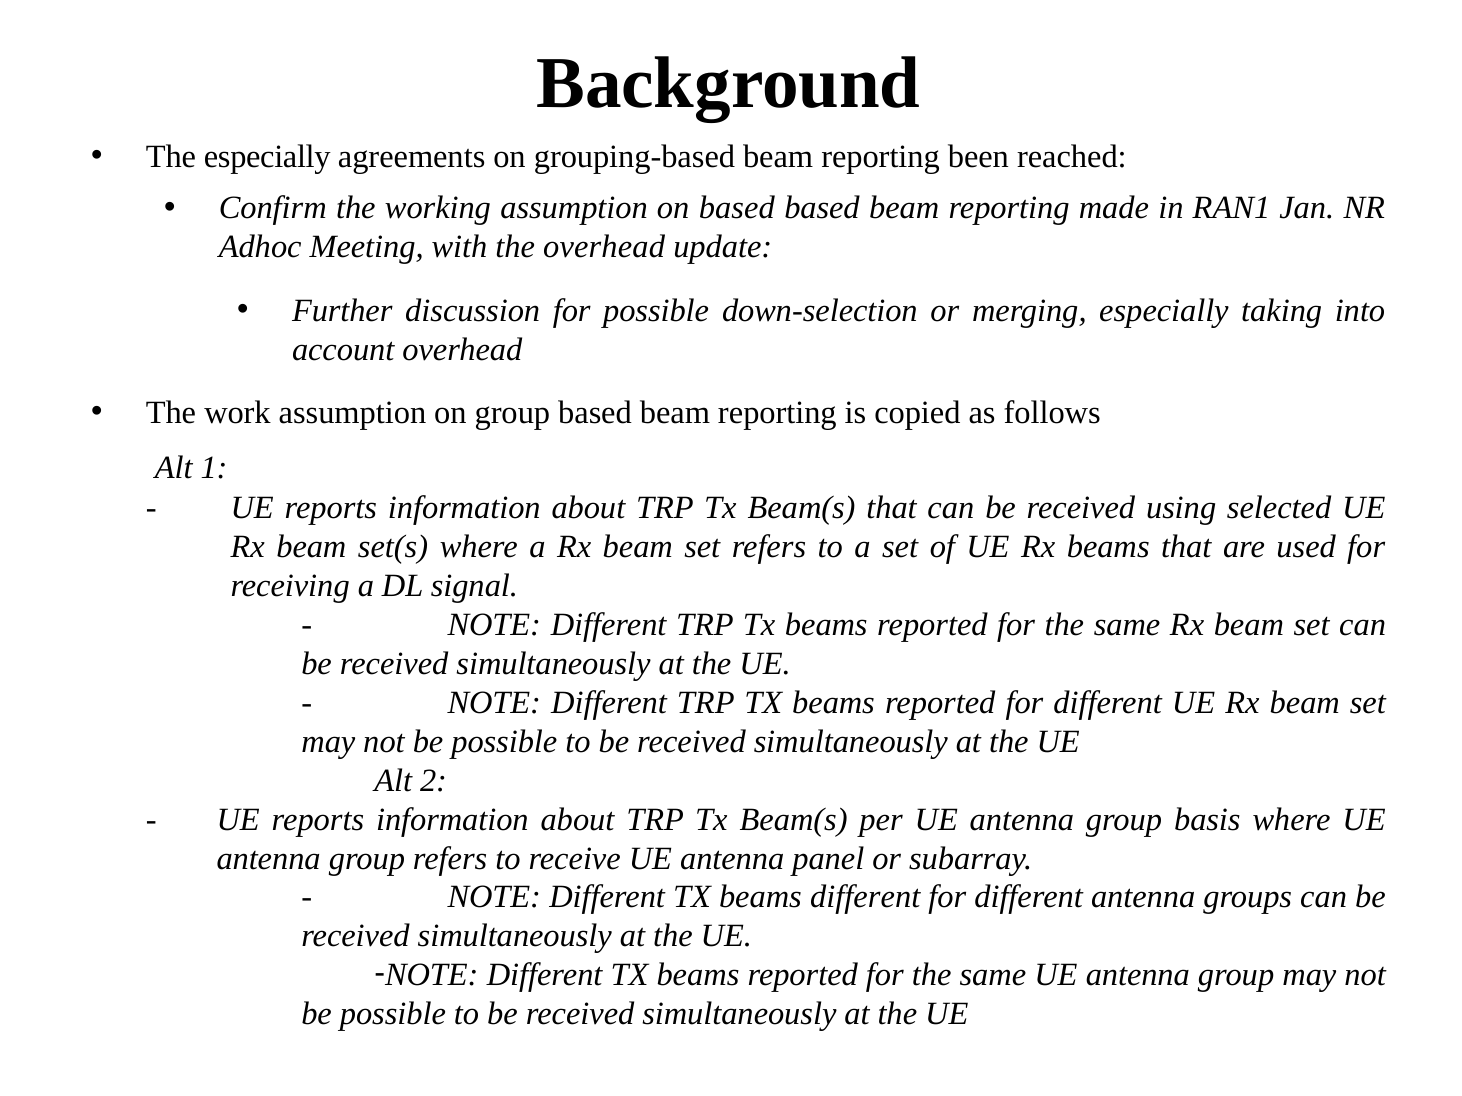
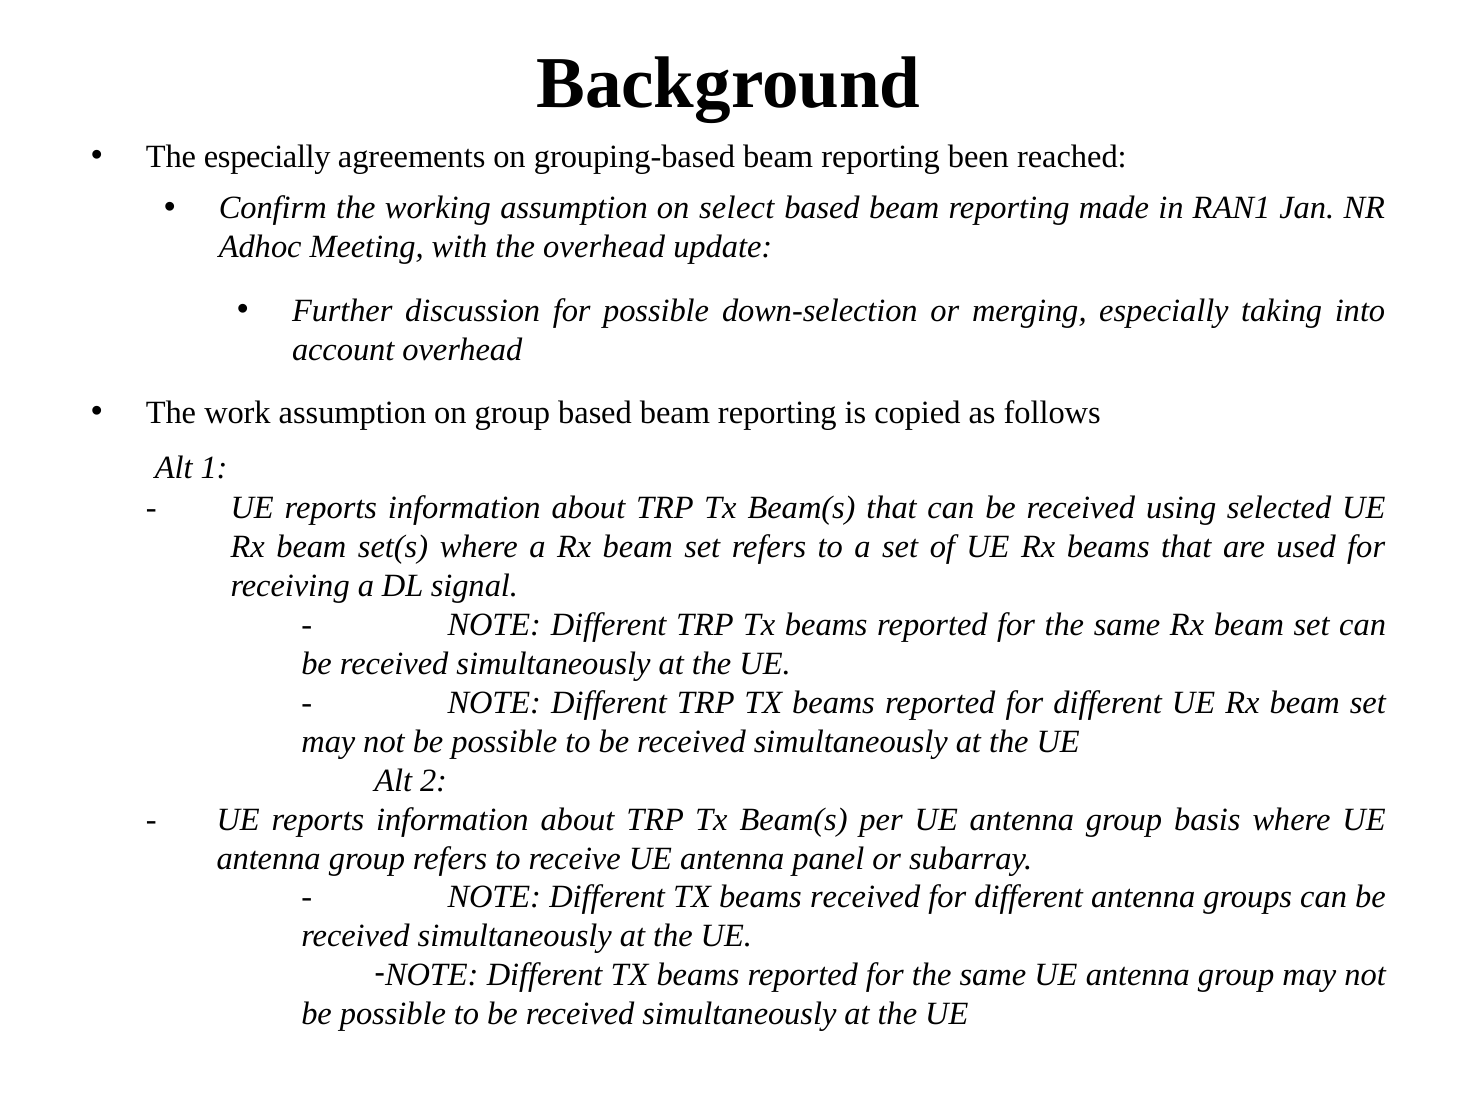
on based: based -> select
beams different: different -> received
